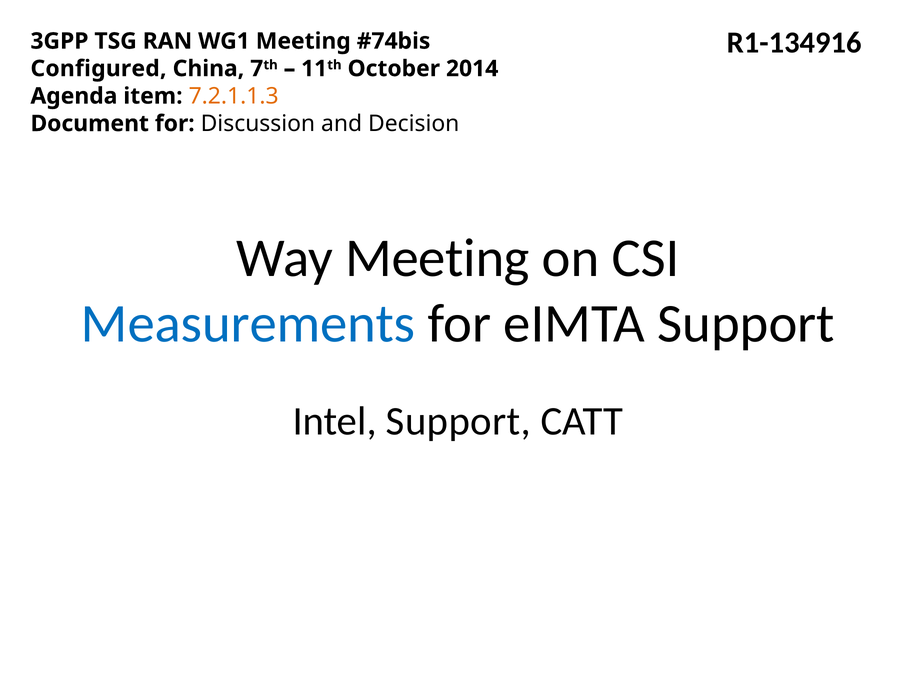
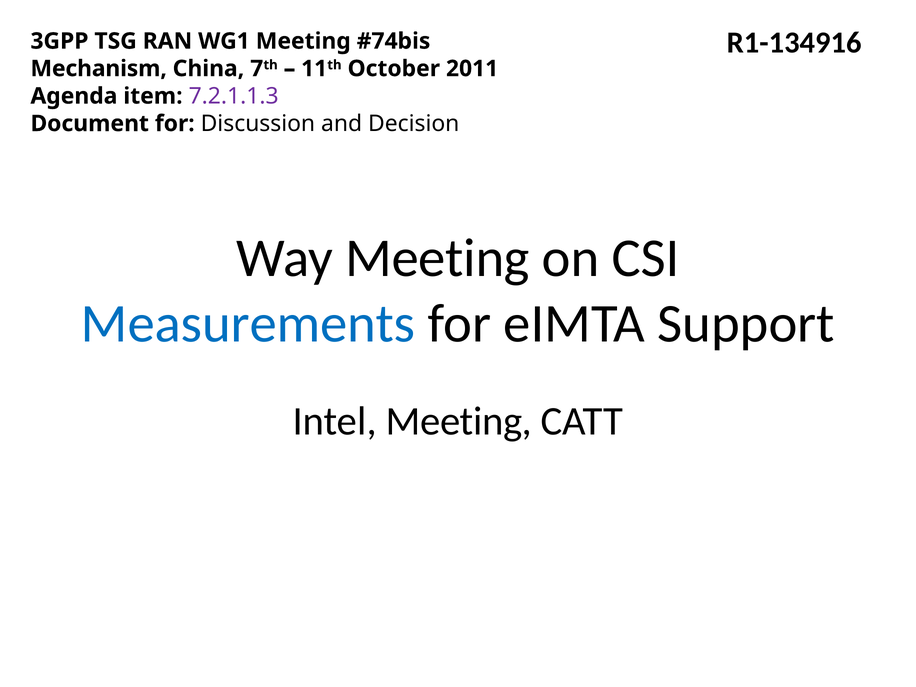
Configured: Configured -> Mechanism
2014: 2014 -> 2011
7.2.1.1.3 colour: orange -> purple
Intel Support: Support -> Meeting
